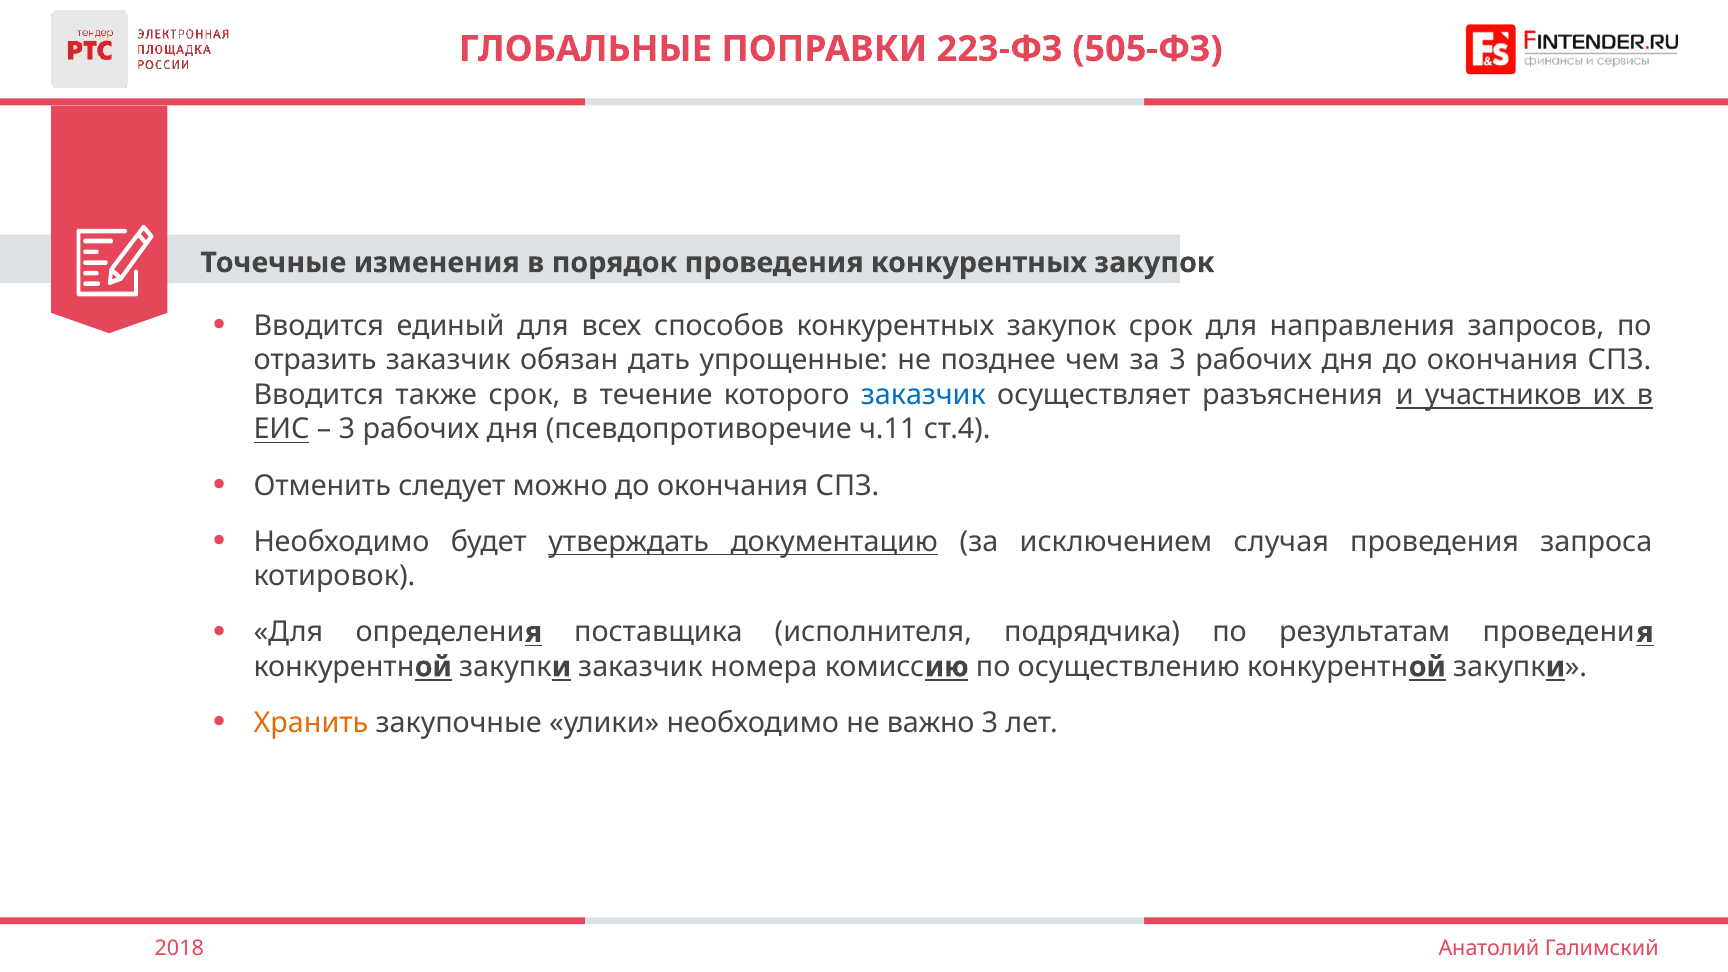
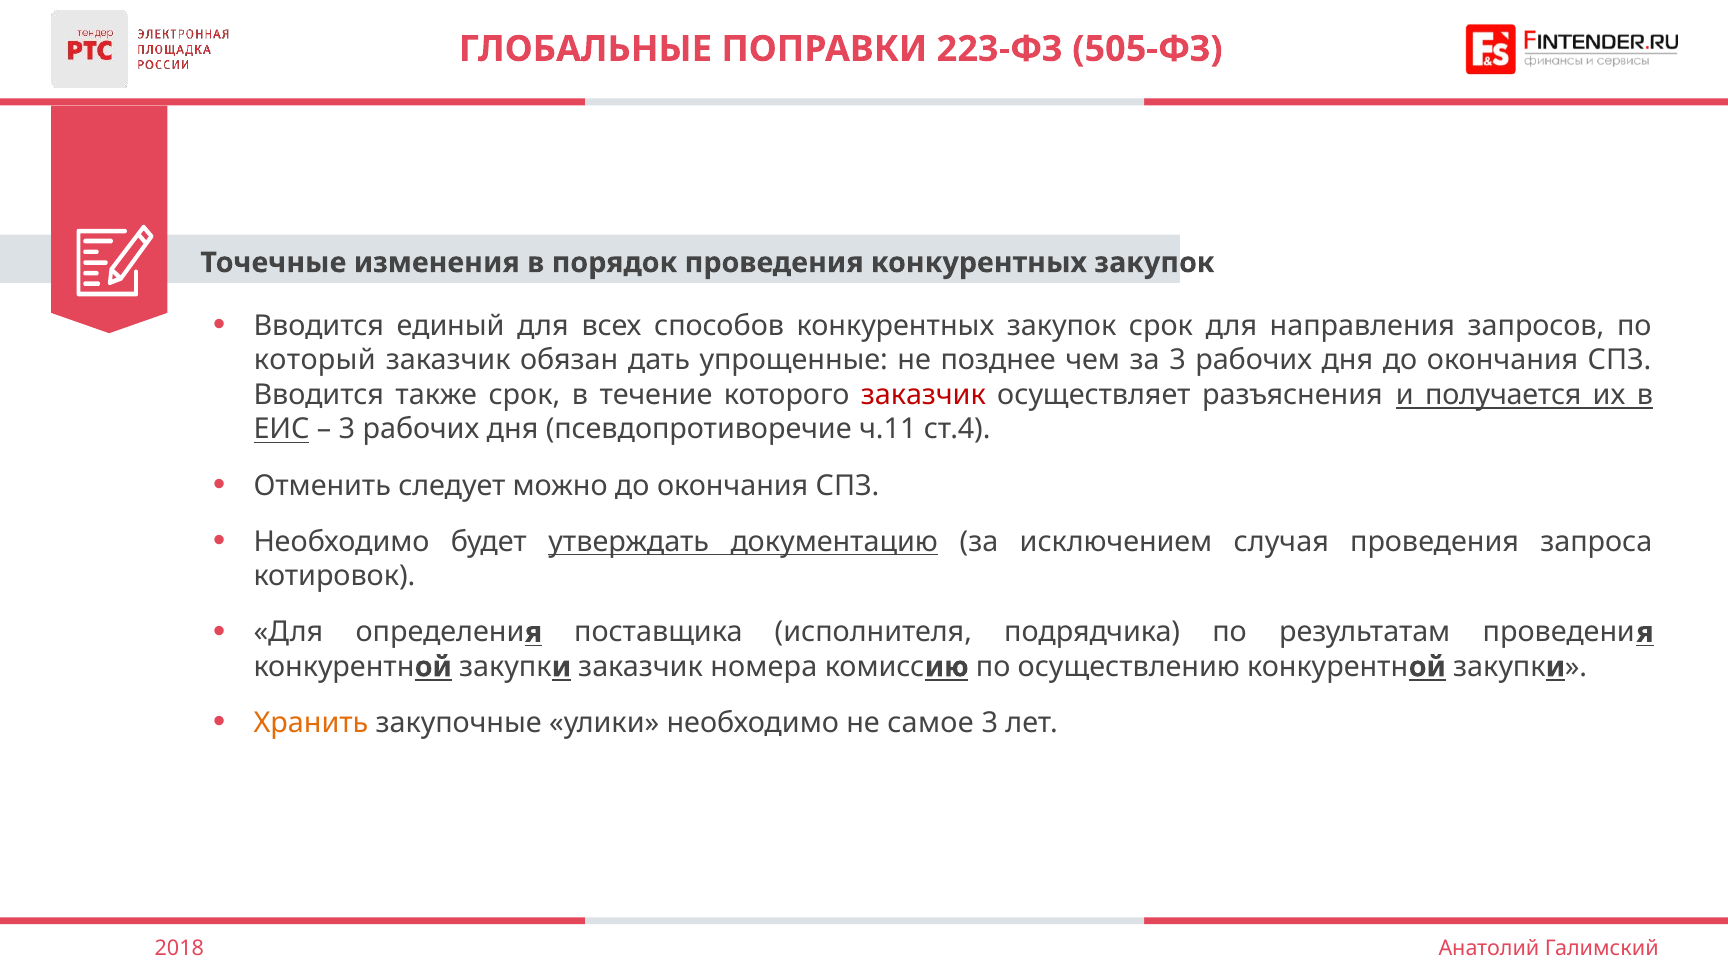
отразить: отразить -> который
заказчик at (923, 395) colour: blue -> red
участников: участников -> получается
важно: важно -> самое
